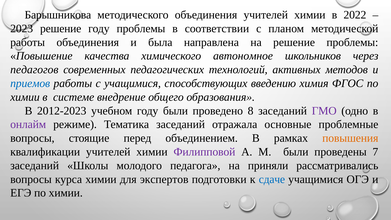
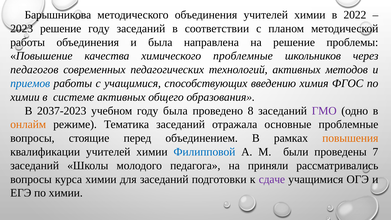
году проблемы: проблемы -> заседаний
химического автономное: автономное -> проблемные
системе внедрение: внедрение -> активных
2012-2023: 2012-2023 -> 2037-2023
году были: были -> была
онлайм colour: purple -> orange
Филипповой colour: purple -> blue
для экспертов: экспертов -> заседаний
сдаче colour: blue -> purple
